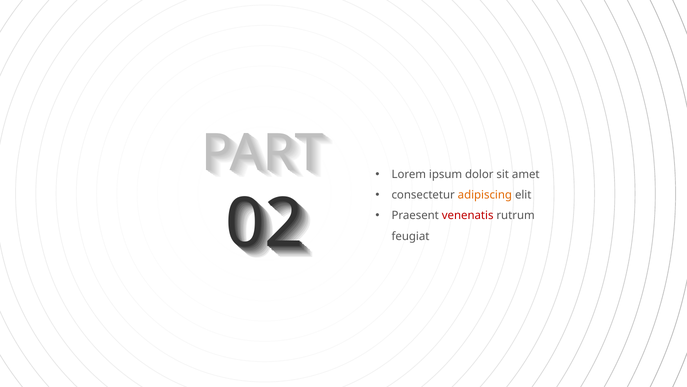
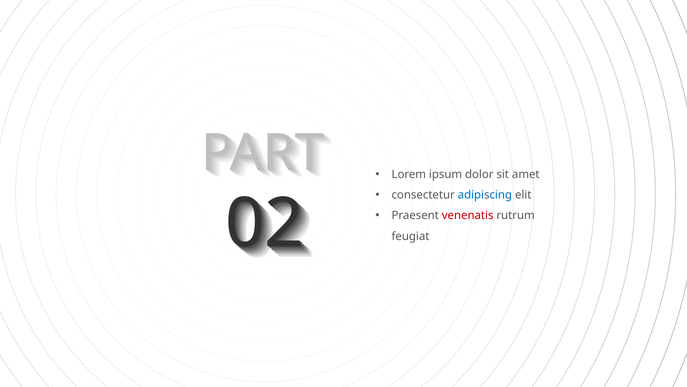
adipiscing colour: orange -> blue
